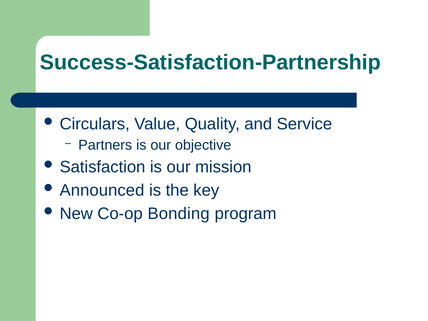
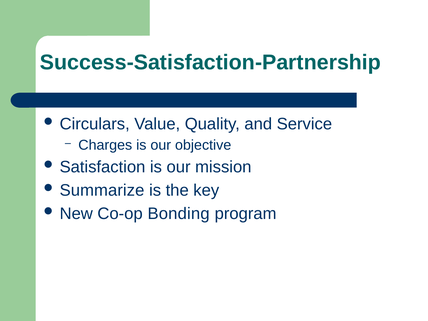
Partners: Partners -> Charges
Announced: Announced -> Summarize
